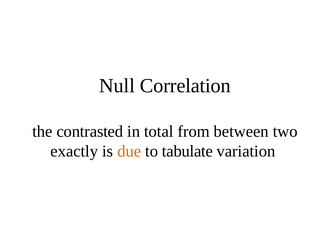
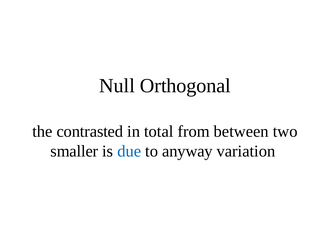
Correlation: Correlation -> Orthogonal
exactly: exactly -> smaller
due colour: orange -> blue
tabulate: tabulate -> anyway
